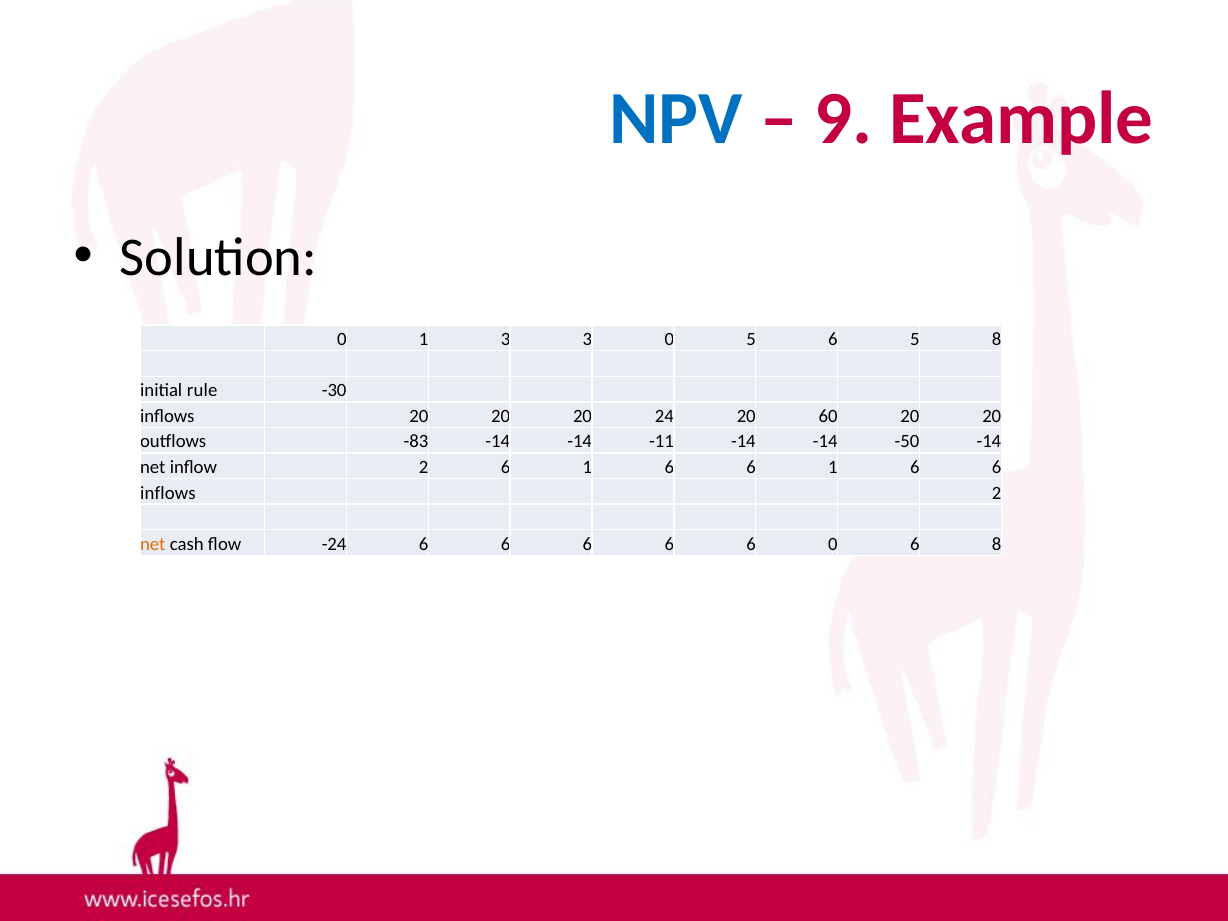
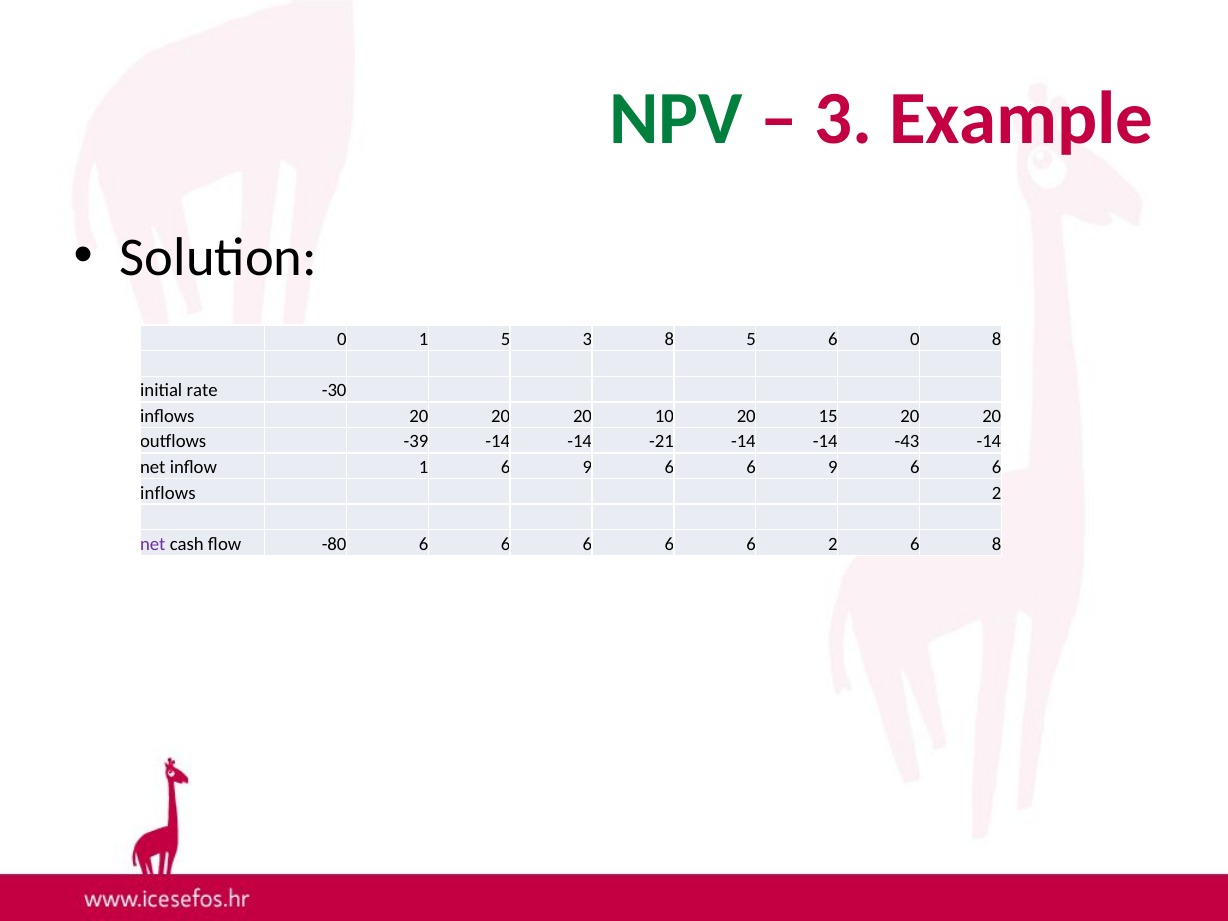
NPV colour: blue -> green
9 at (843, 119): 9 -> 3
1 3: 3 -> 5
3 0: 0 -> 8
6 5: 5 -> 0
rule: rule -> rate
24: 24 -> 10
60: 60 -> 15
-83: -83 -> -39
-11: -11 -> -21
-50: -50 -> -43
inflow 2: 2 -> 1
1 at (587, 467): 1 -> 9
6 6 1: 1 -> 9
net at (153, 544) colour: orange -> purple
-24: -24 -> -80
6 0: 0 -> 2
